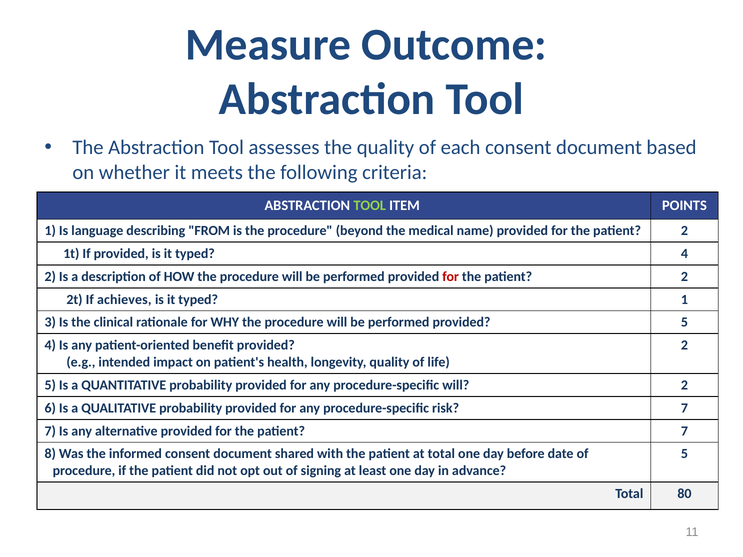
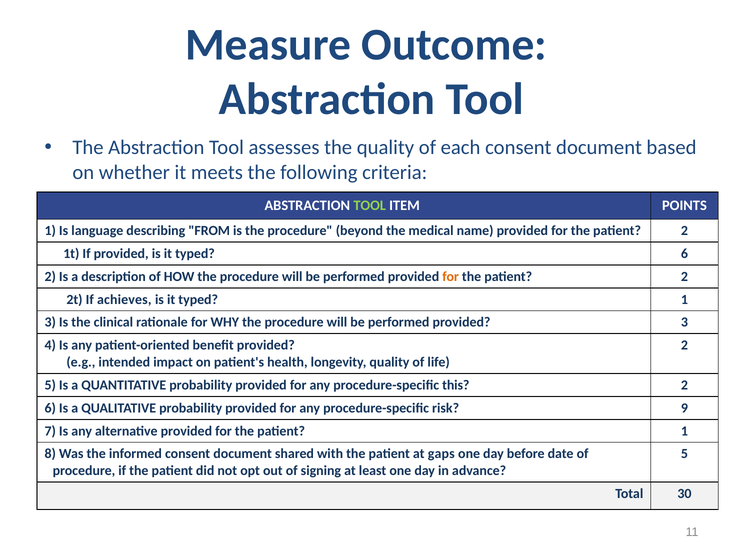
typed 4: 4 -> 6
for at (451, 277) colour: red -> orange
provided 5: 5 -> 3
procedure-specific will: will -> this
risk 7: 7 -> 9
patient 7: 7 -> 1
at total: total -> gaps
80: 80 -> 30
